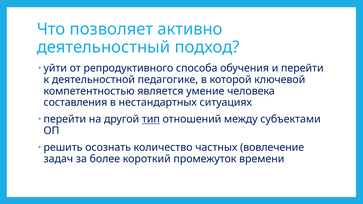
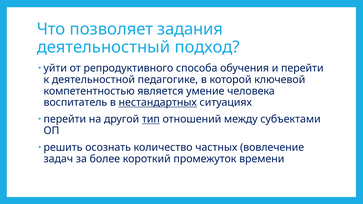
активно: активно -> задания
составления: составления -> воспитатель
нестандартных underline: none -> present
